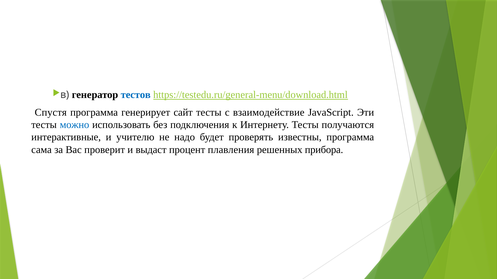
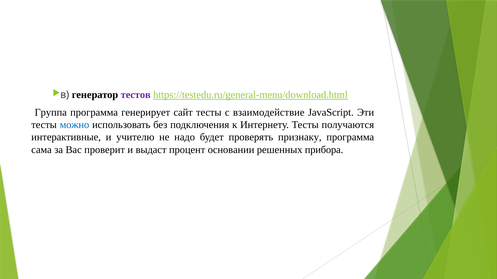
тестов colour: blue -> purple
Спустя: Спустя -> Группа
известны: известны -> признаку
плавления: плавления -> основании
